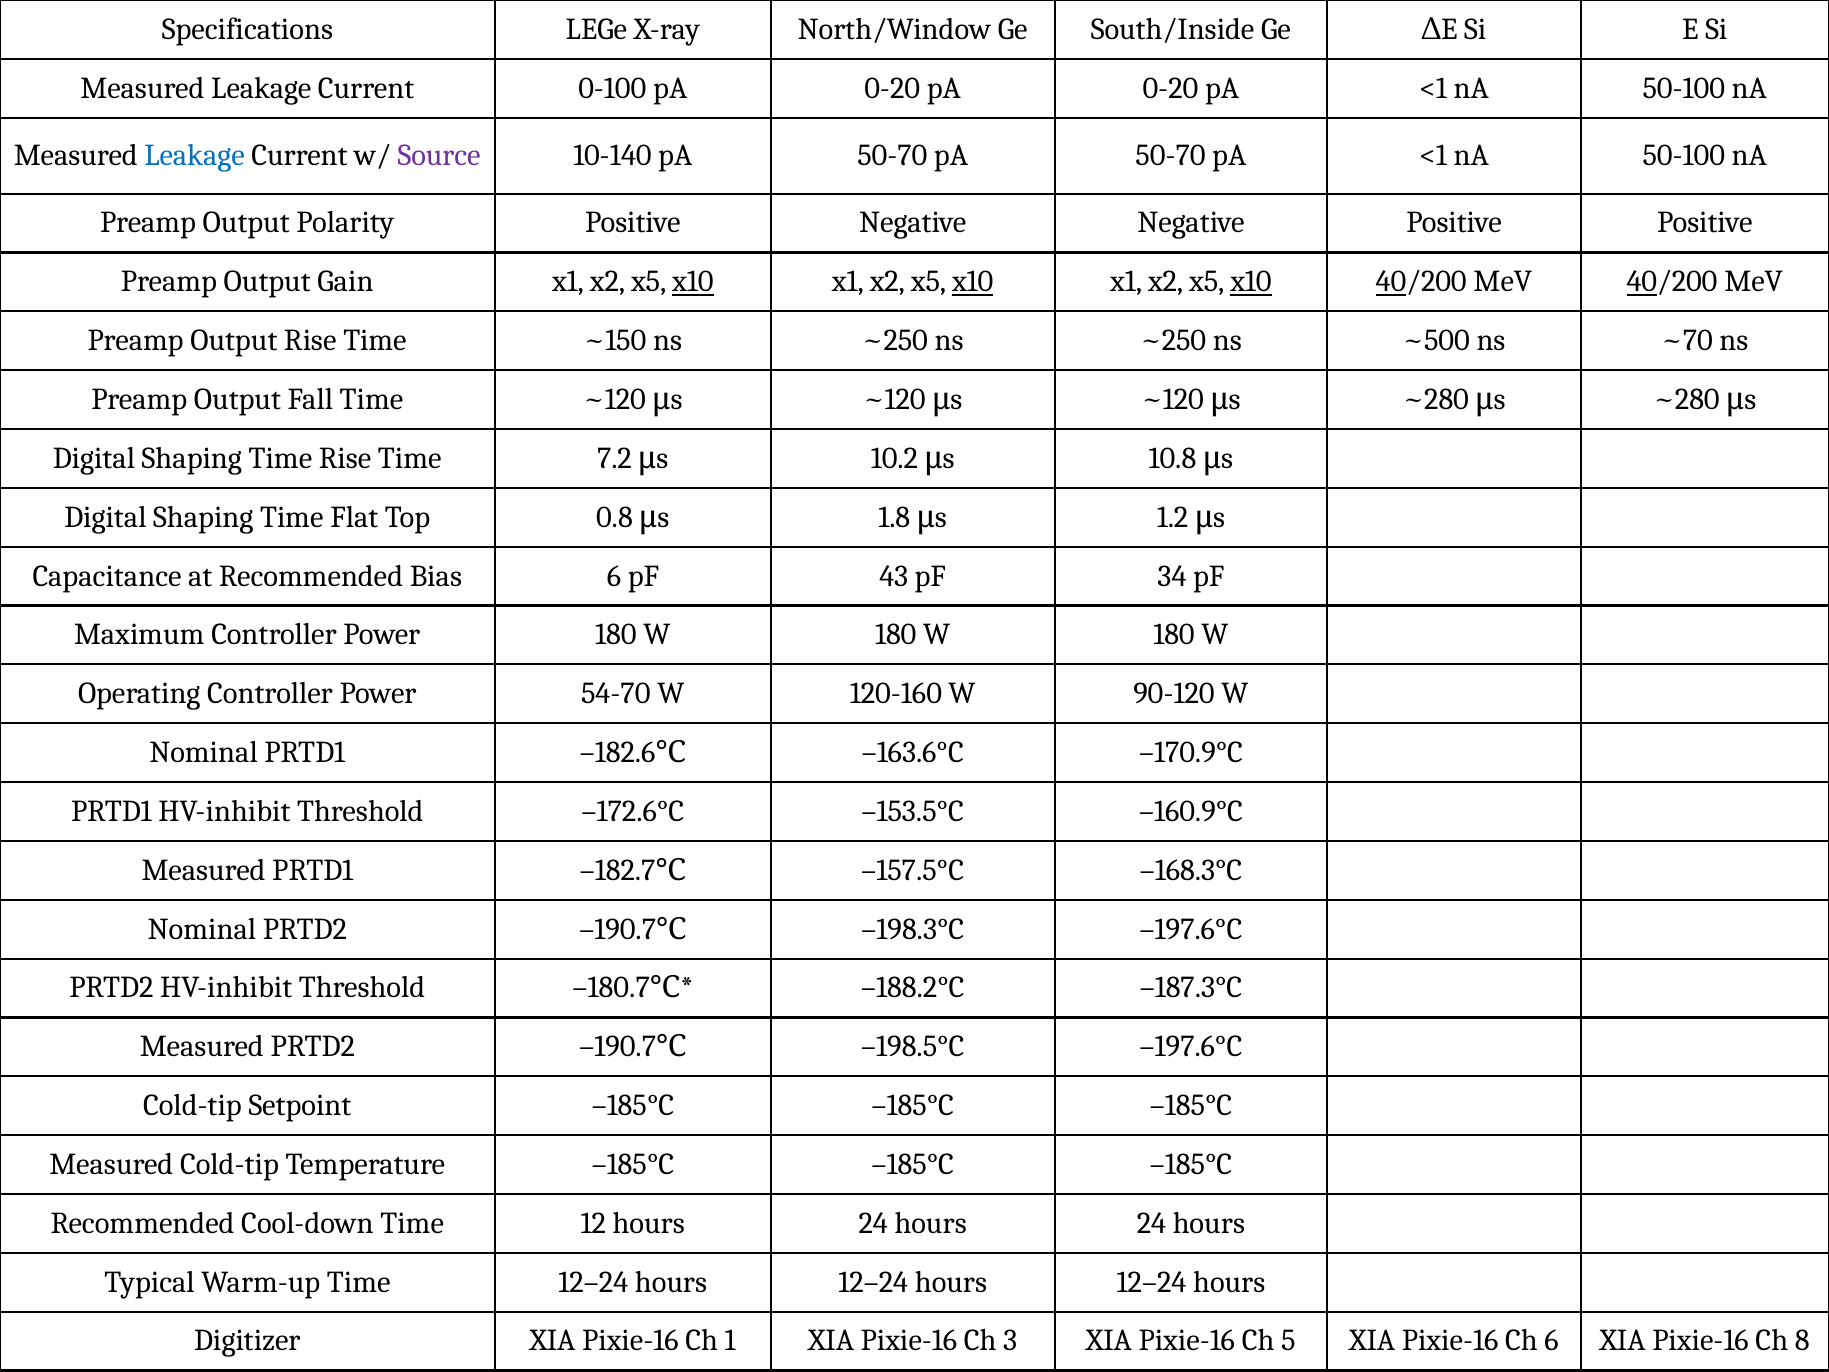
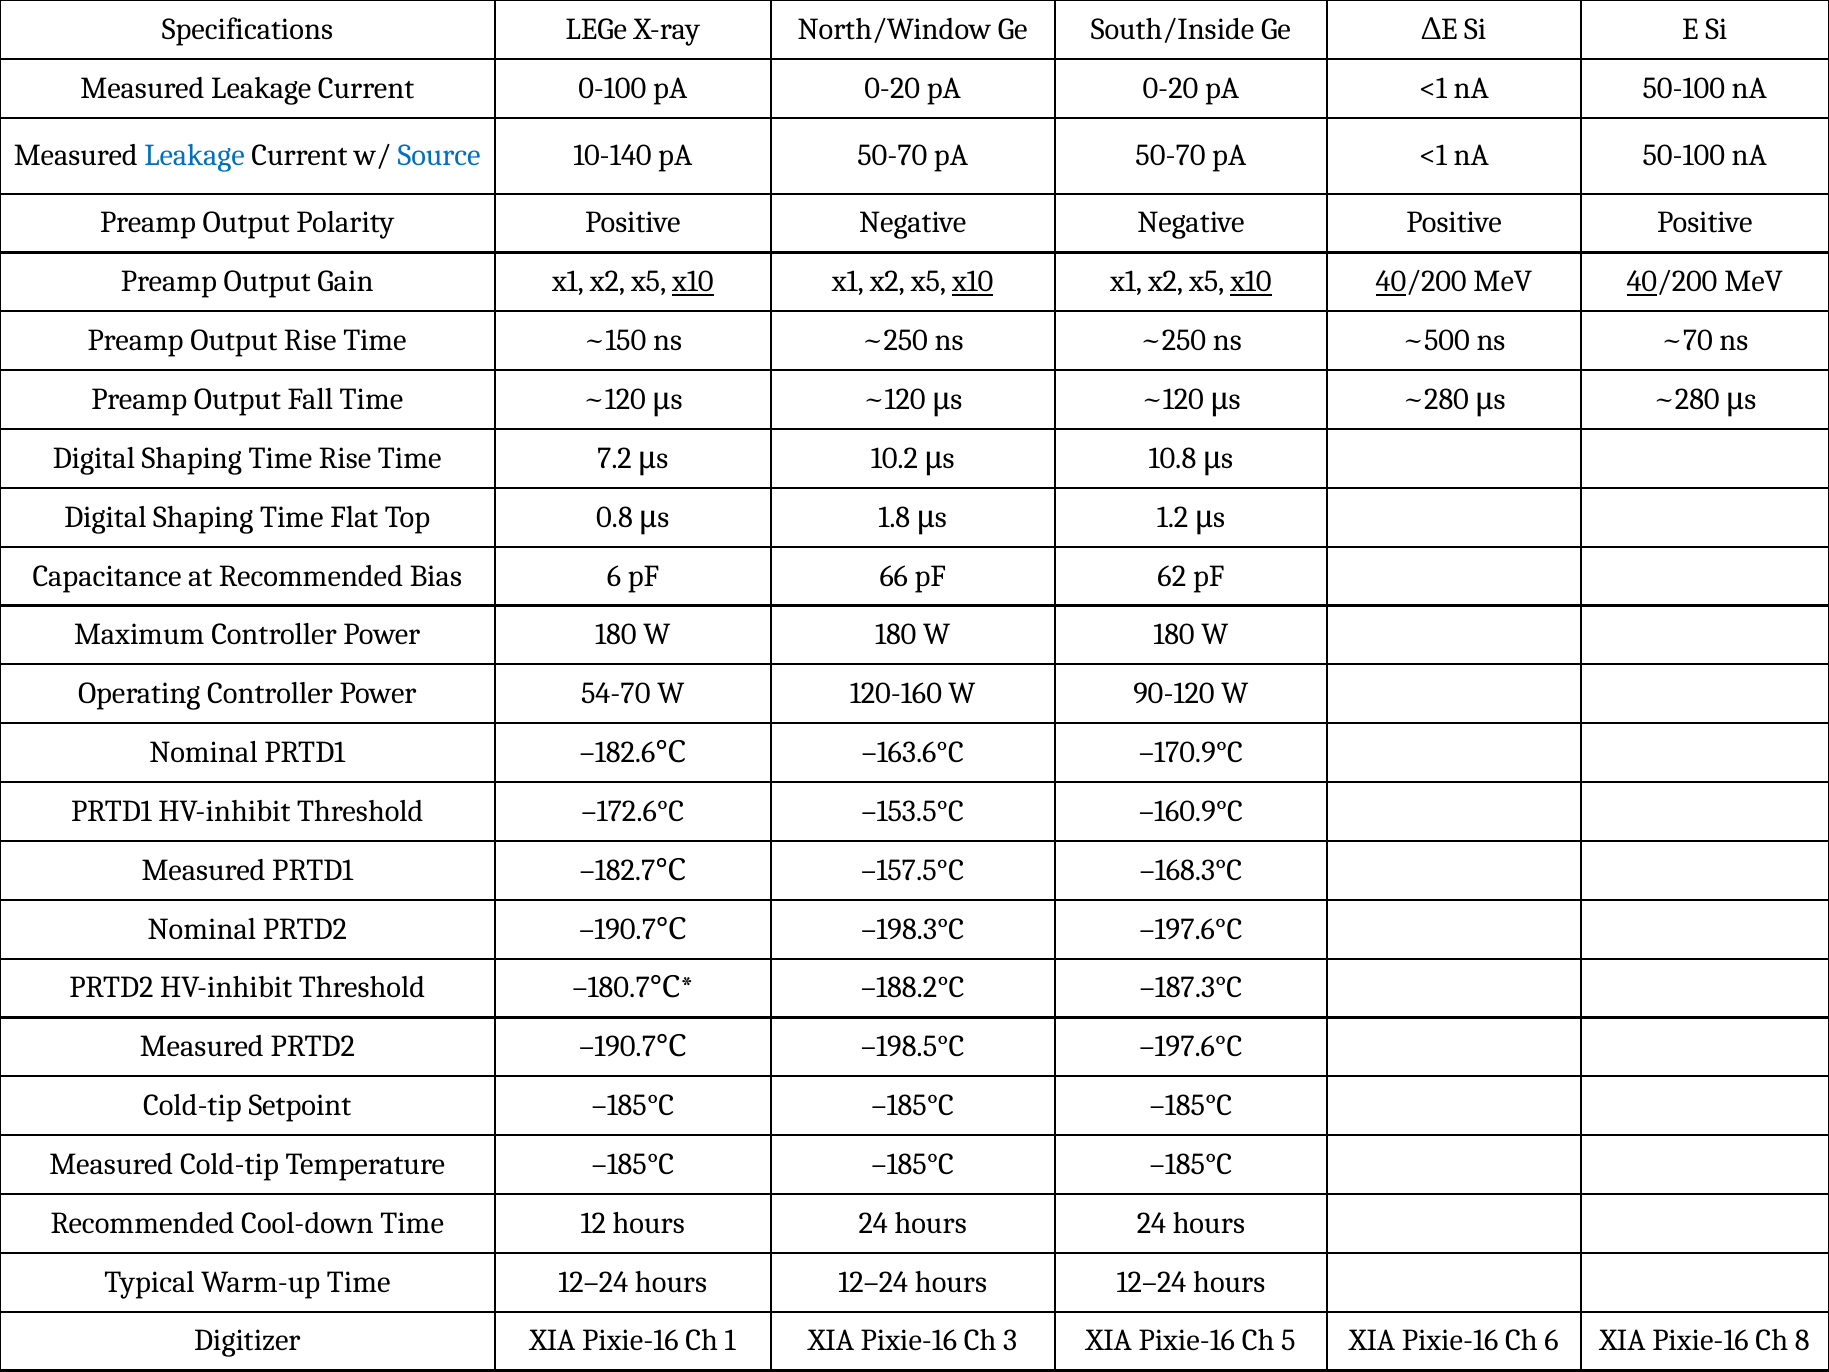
Source colour: purple -> blue
43: 43 -> 66
34: 34 -> 62
